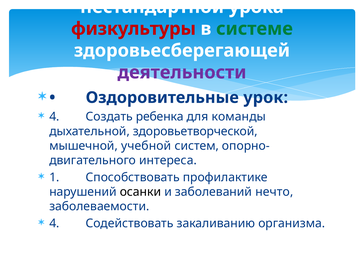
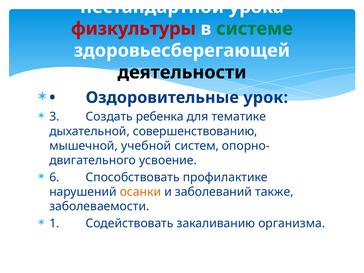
деятельности colour: purple -> black
4 at (54, 117): 4 -> 3
команды: команды -> тематике
здоровьетворческой: здоровьетворческой -> совершенствованию
интереса: интереса -> усвоение
1: 1 -> 6
осанки colour: black -> orange
нечто: нечто -> также
4 at (54, 223): 4 -> 1
